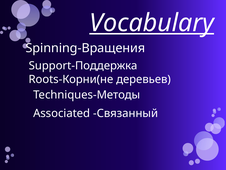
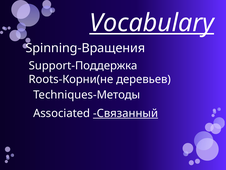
Связанный underline: none -> present
